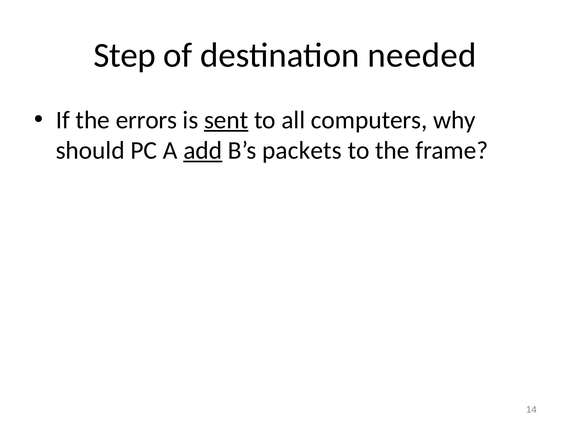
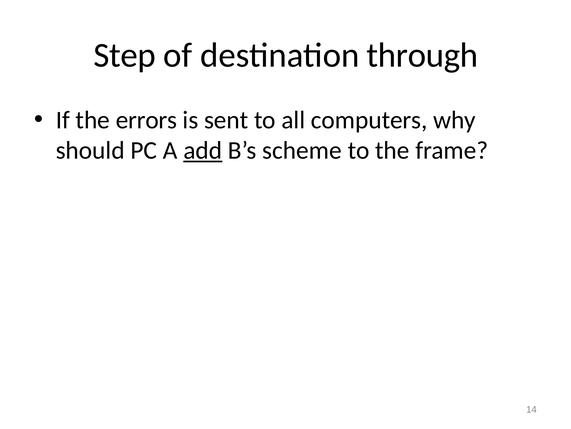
needed: needed -> through
sent underline: present -> none
packets: packets -> scheme
